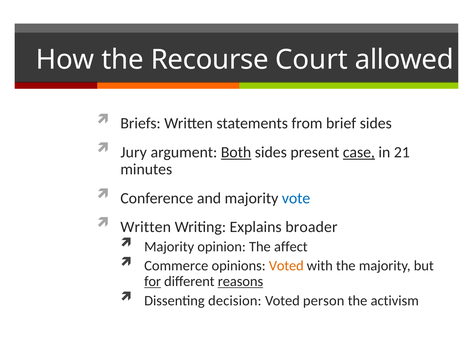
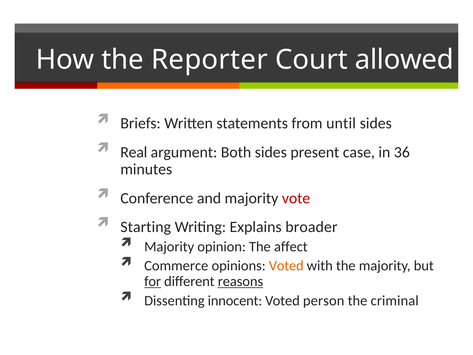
Recourse: Recourse -> Reporter
brief: brief -> until
Jury: Jury -> Real
Both underline: present -> none
case underline: present -> none
21: 21 -> 36
vote colour: blue -> red
Written at (146, 227): Written -> Starting
decision: decision -> innocent
activism: activism -> criminal
